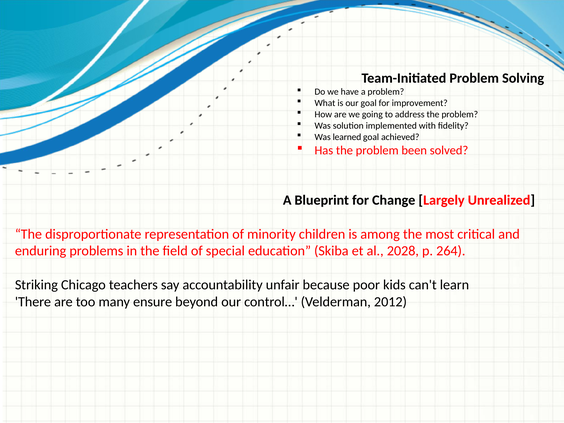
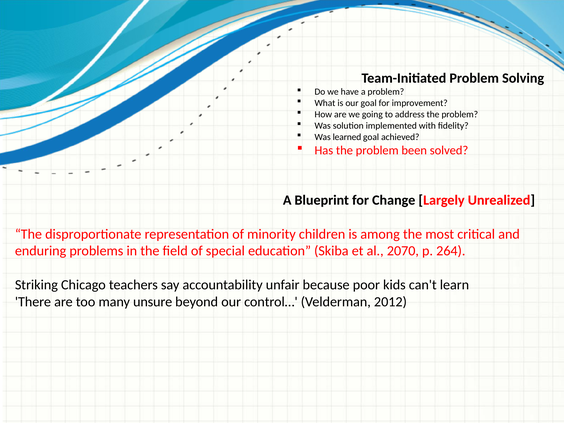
2028: 2028 -> 2070
ensure: ensure -> unsure
